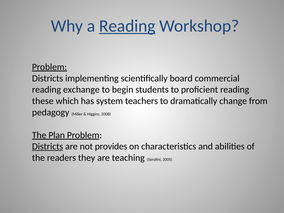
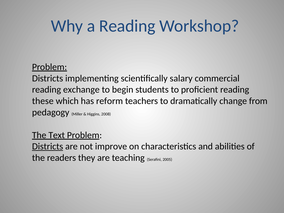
Reading at (127, 26) underline: present -> none
board: board -> salary
system: system -> reform
Plan: Plan -> Text
provides: provides -> improve
